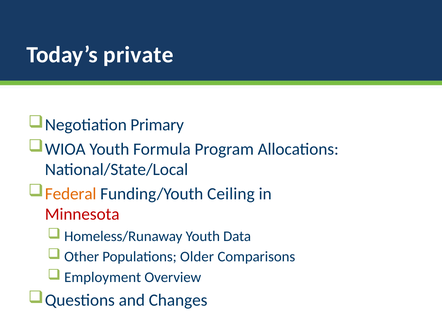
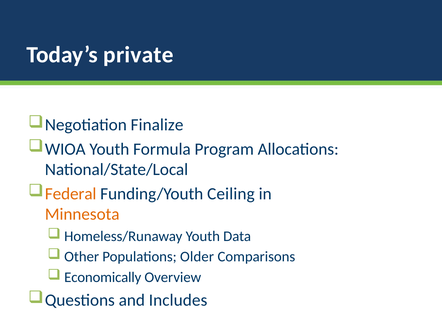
Primary: Primary -> Finalize
Minnesota colour: red -> orange
Employment: Employment -> Economically
Changes: Changes -> Includes
